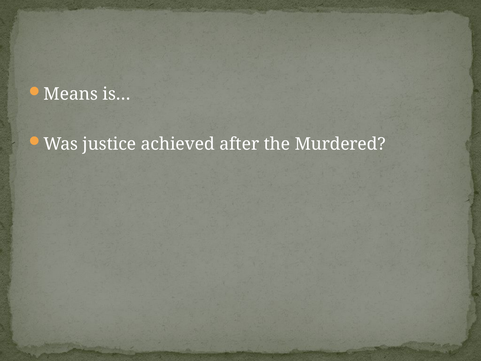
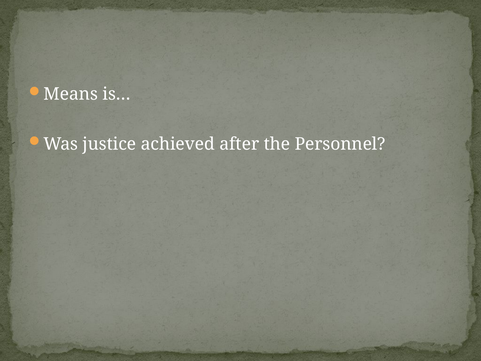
Murdered: Murdered -> Personnel
